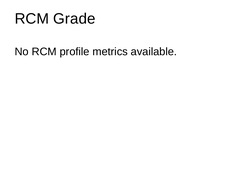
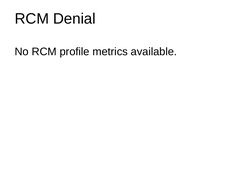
Grade: Grade -> Denial
